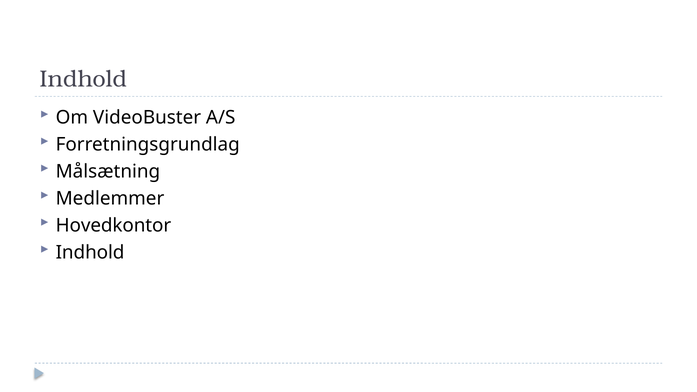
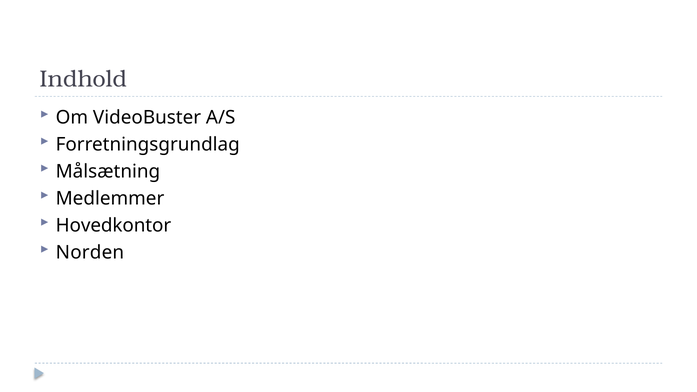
Indhold at (90, 252): Indhold -> Norden
